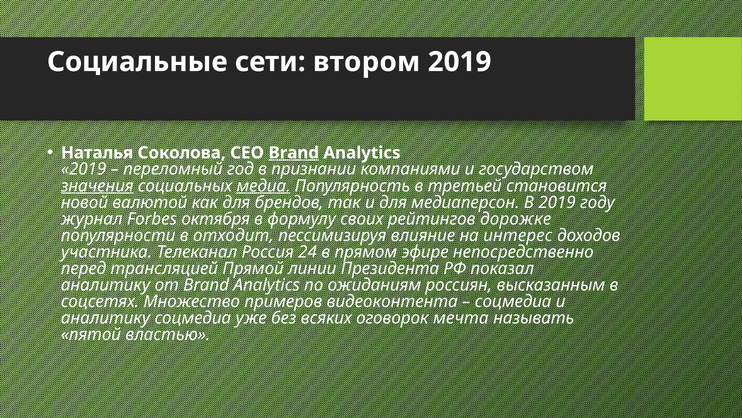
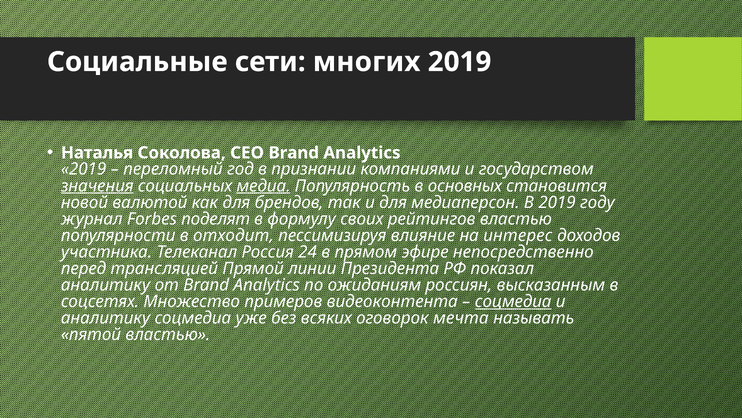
втором: втором -> многих
Brand at (294, 153) underline: present -> none
третьей: третьей -> основных
октября: октября -> поделят
рейтингов дорожке: дорожке -> властью
соцмедиа at (513, 301) underline: none -> present
